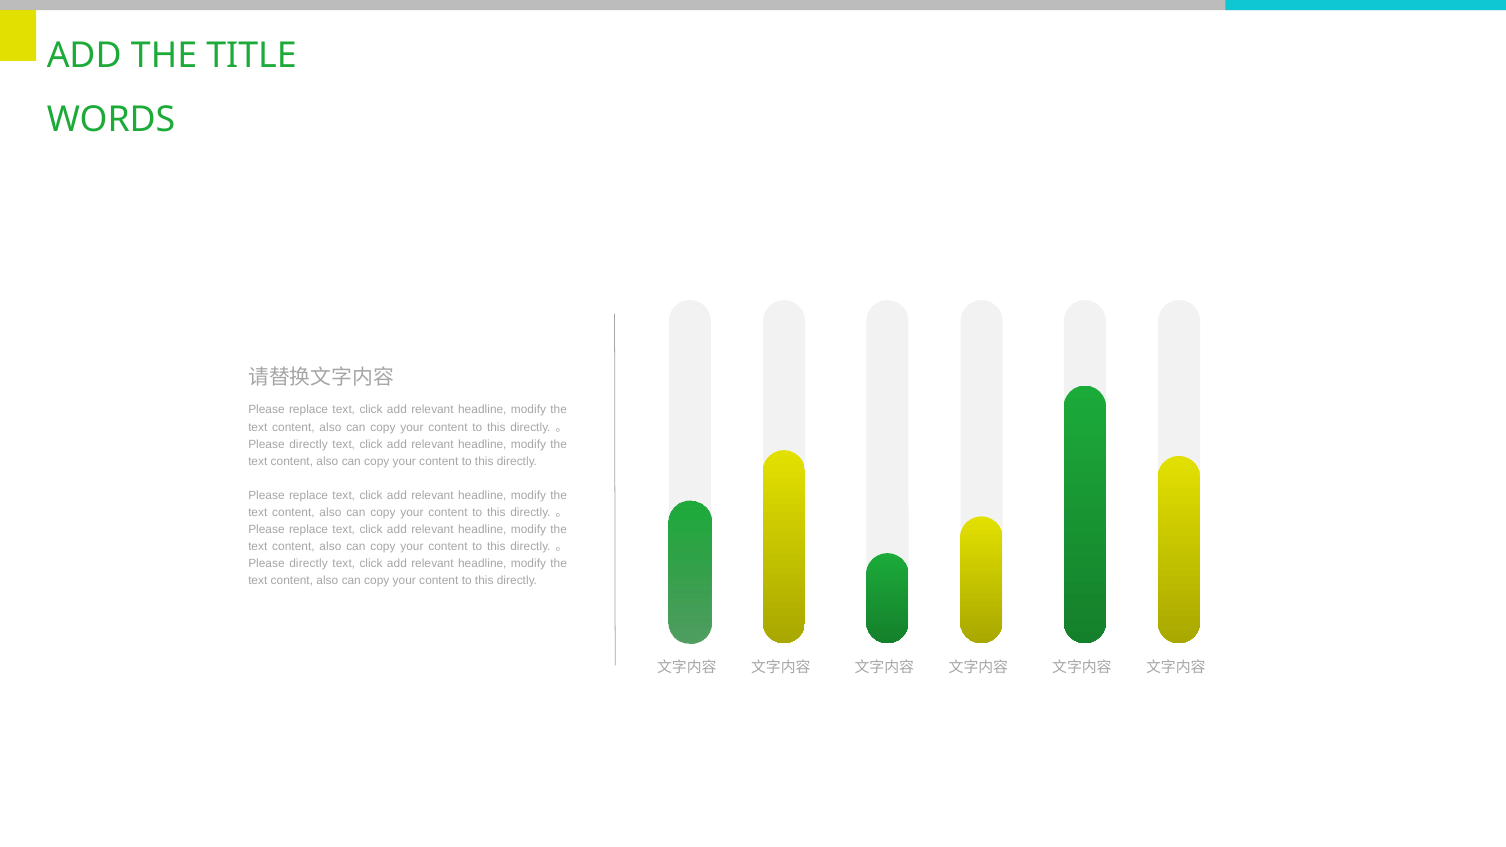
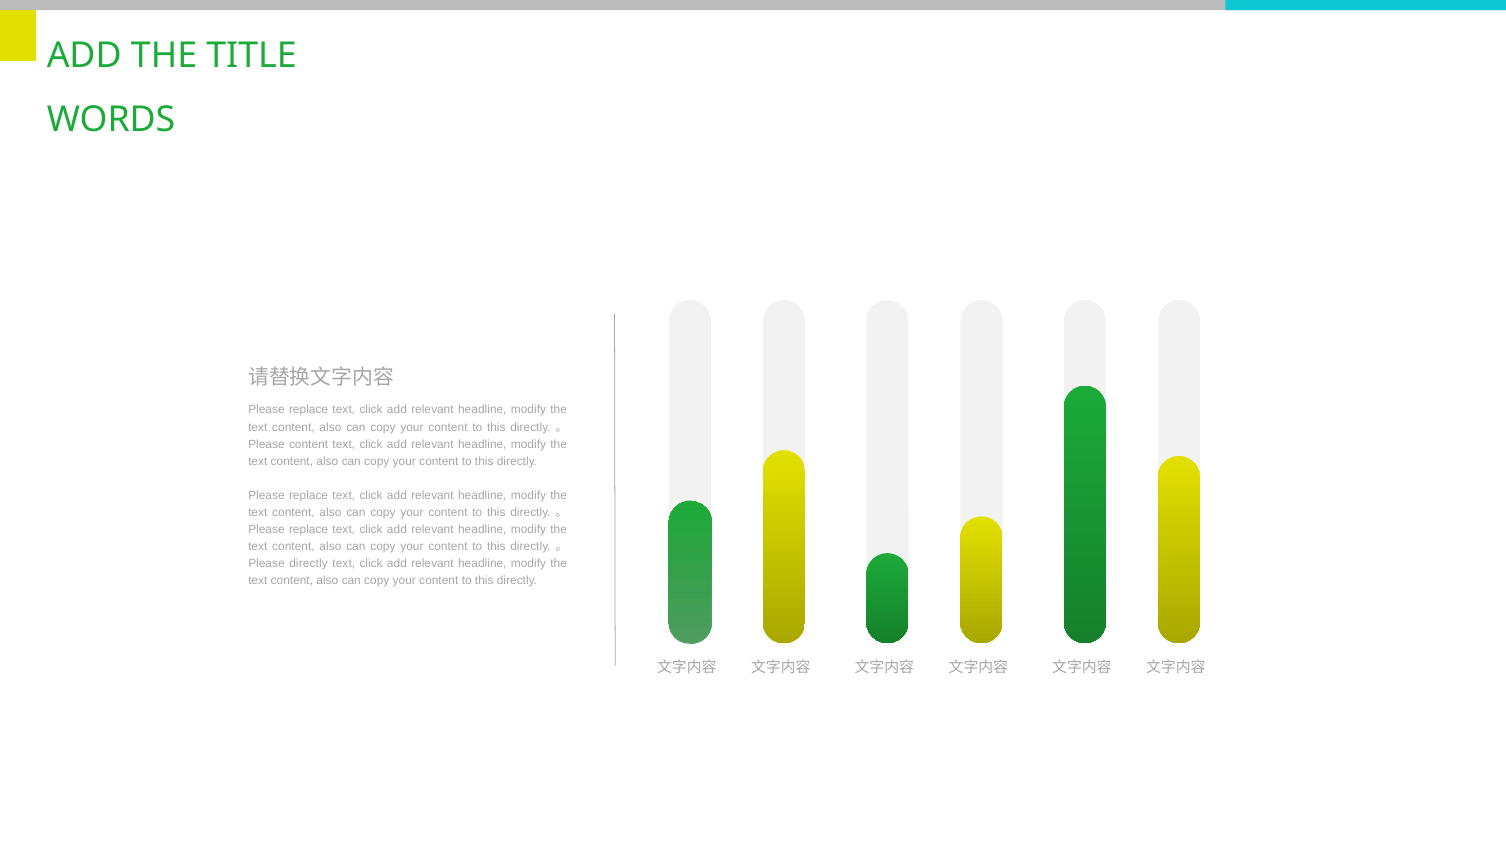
directly at (309, 444): directly -> content
